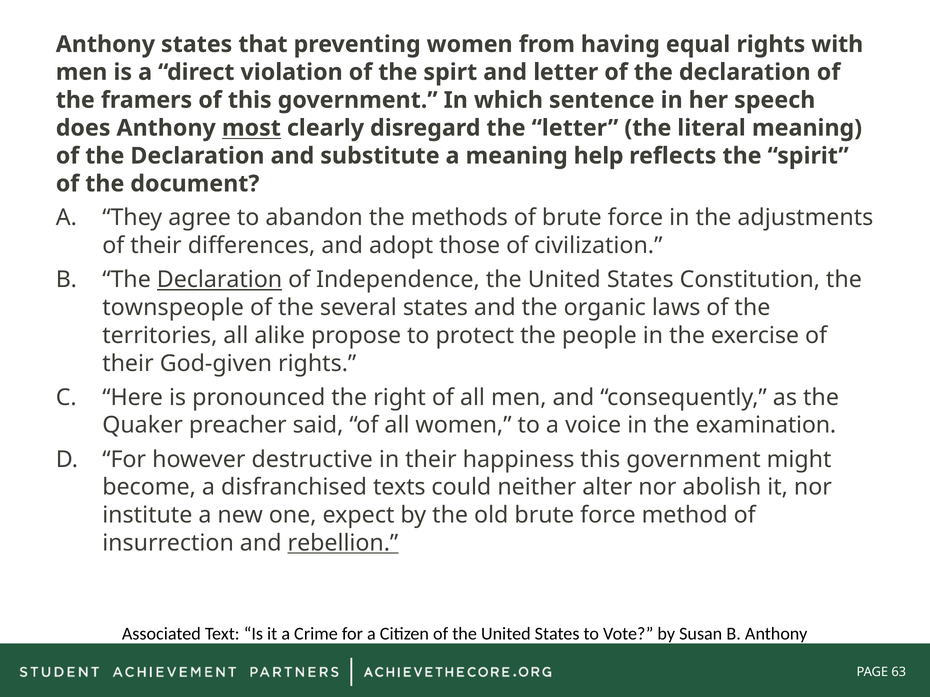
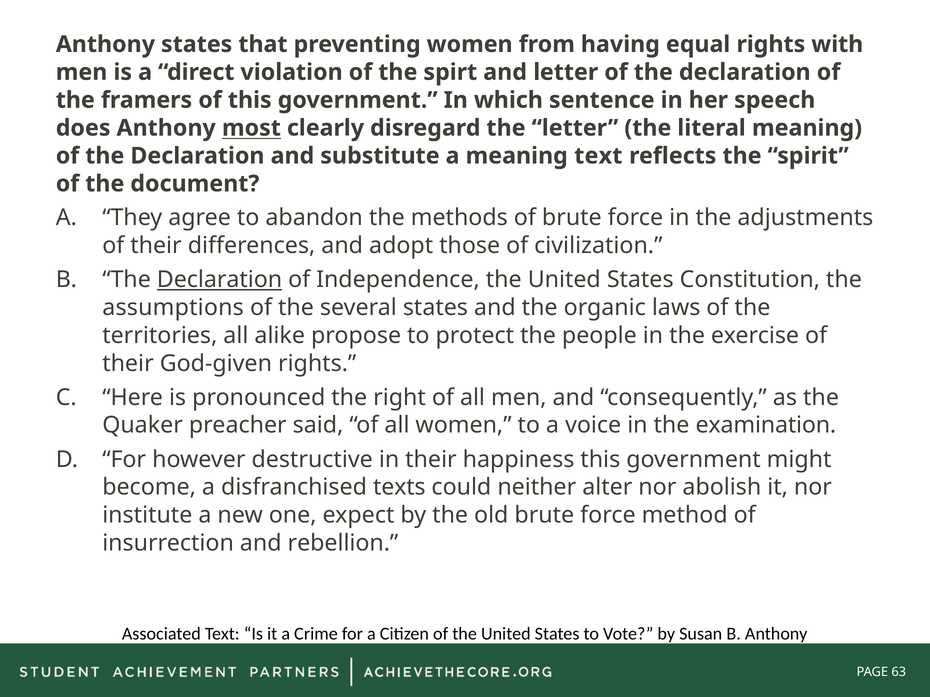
meaning help: help -> text
townspeople: townspeople -> assumptions
rebellion underline: present -> none
